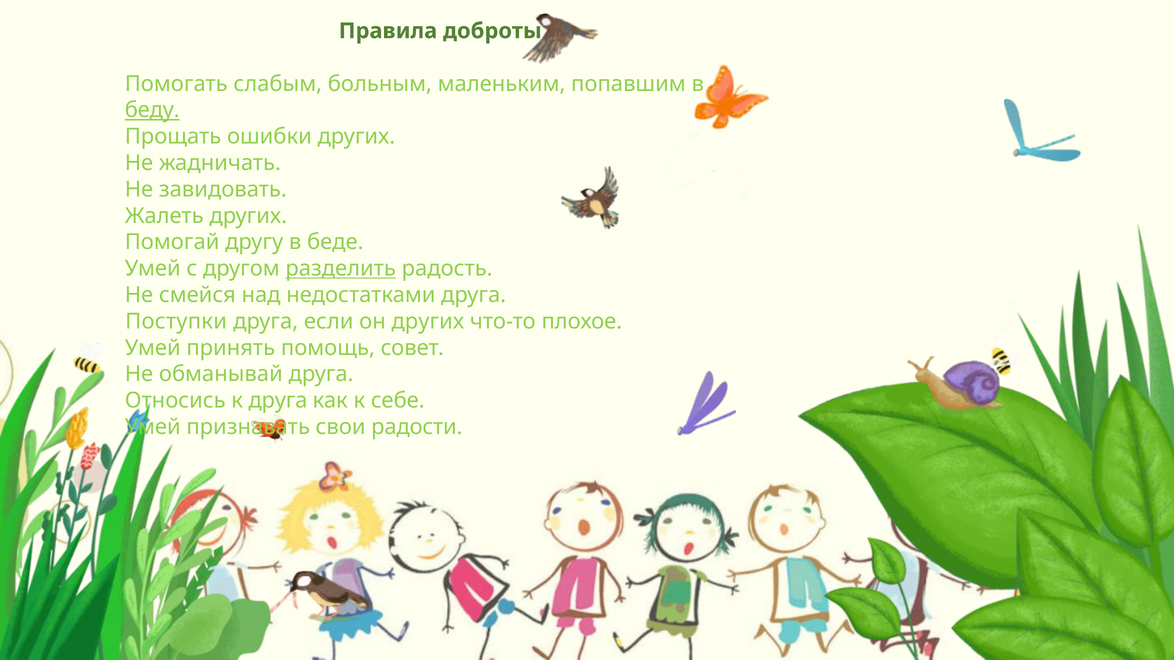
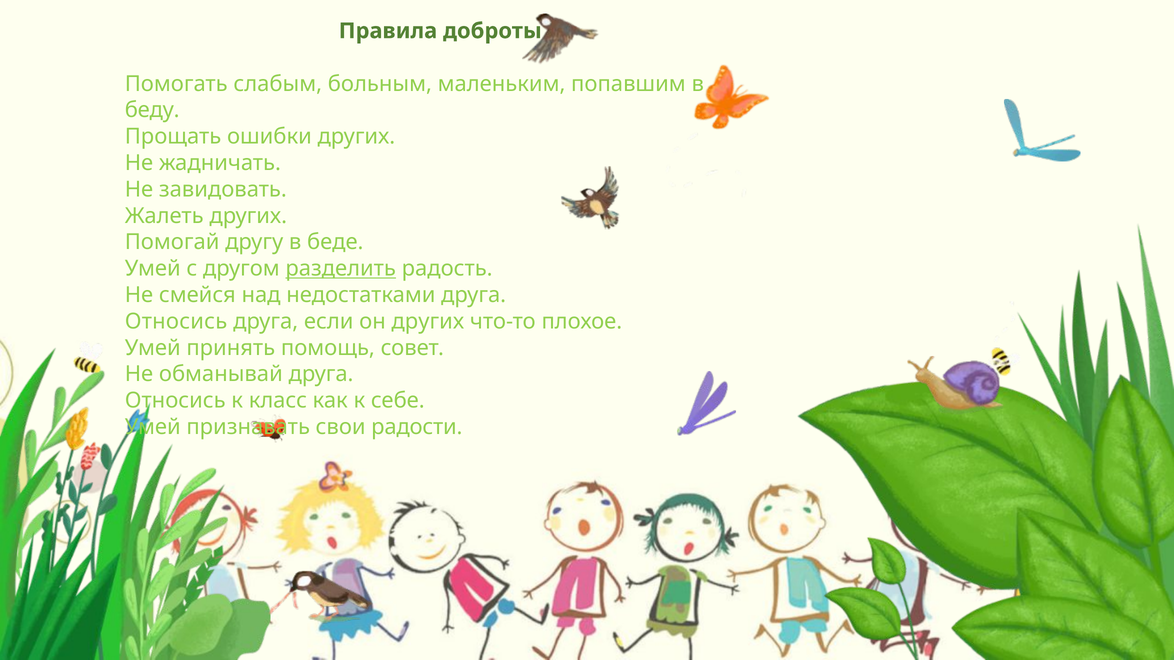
беду underline: present -> none
Поступки at (176, 322): Поступки -> Относись
к друга: друга -> класс
